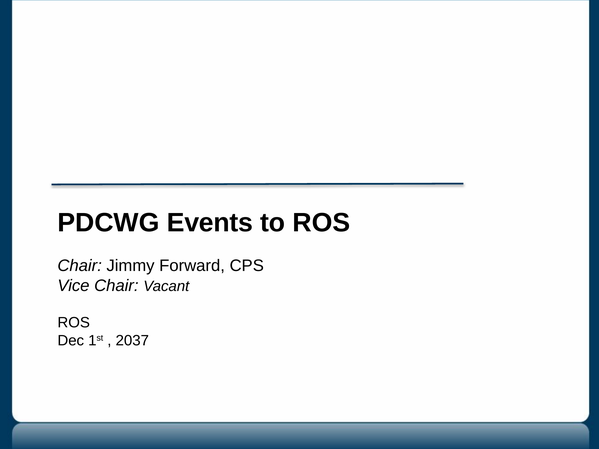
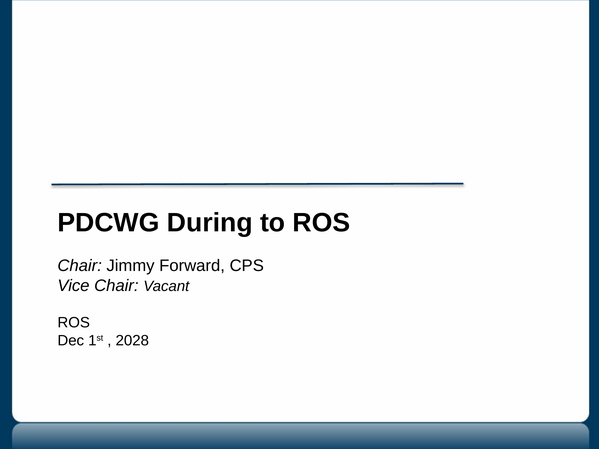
Events: Events -> During
2037: 2037 -> 2028
